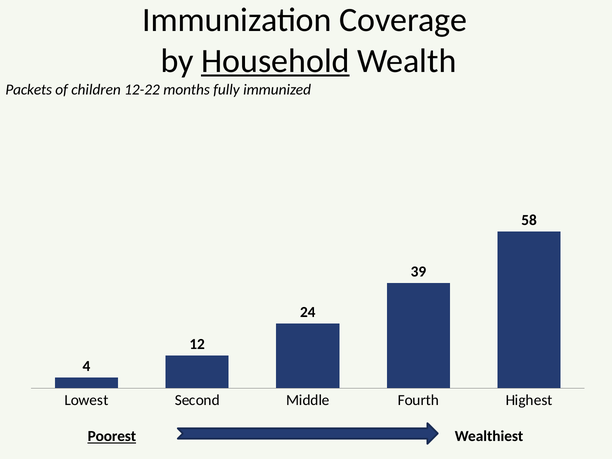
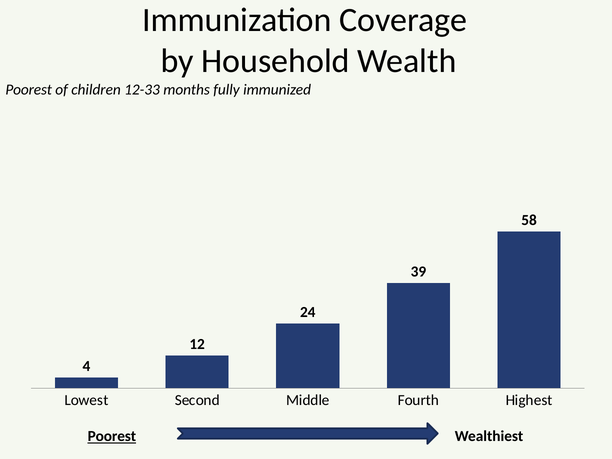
Household underline: present -> none
Packets at (29, 90): Packets -> Poorest
12-22: 12-22 -> 12-33
